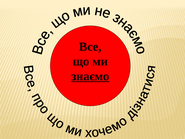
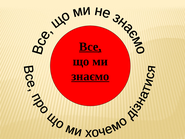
Все underline: none -> present
